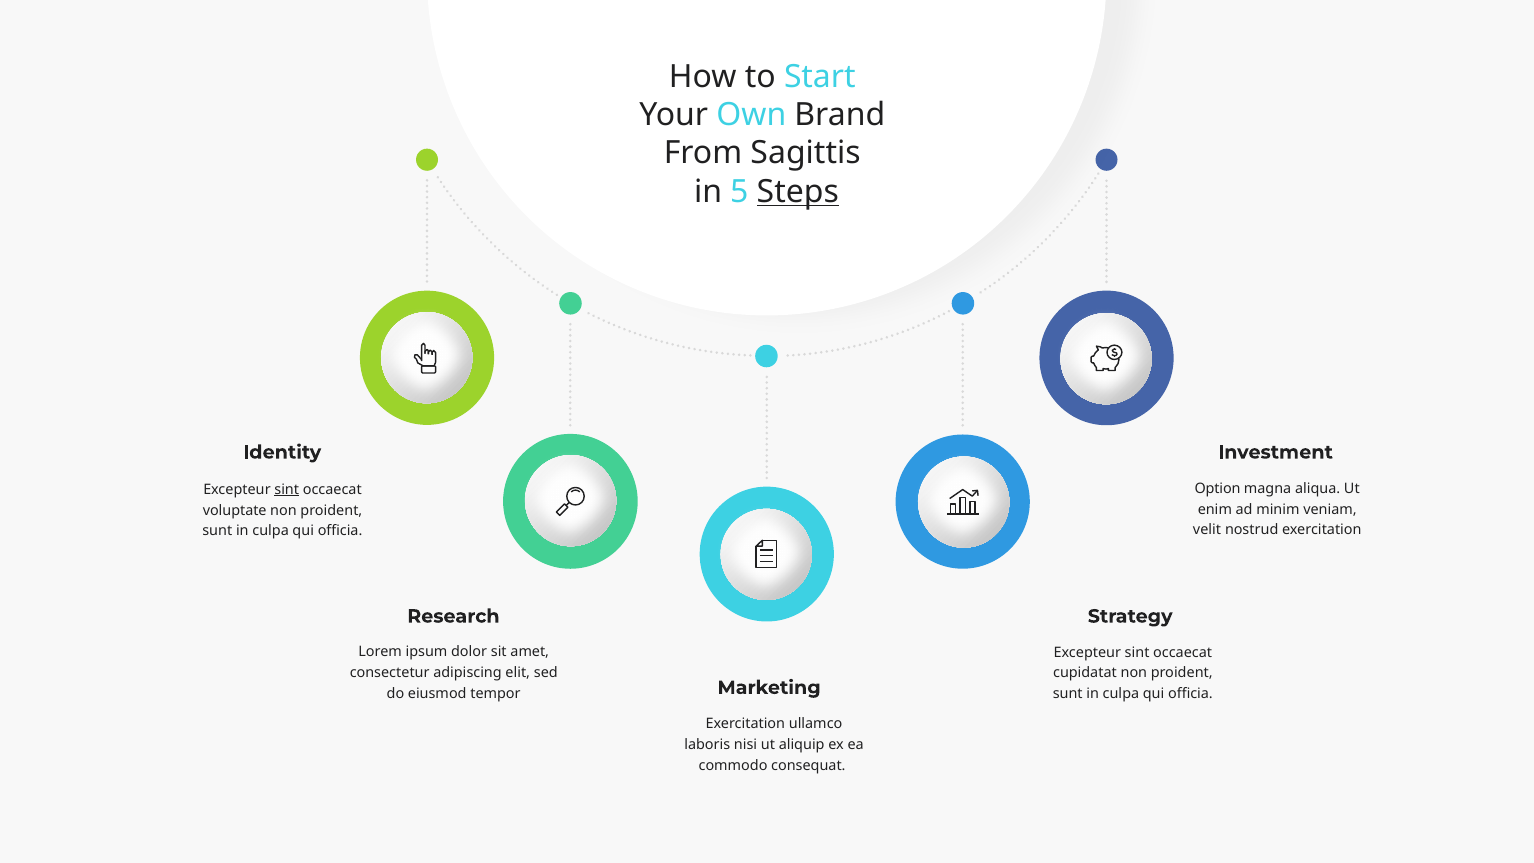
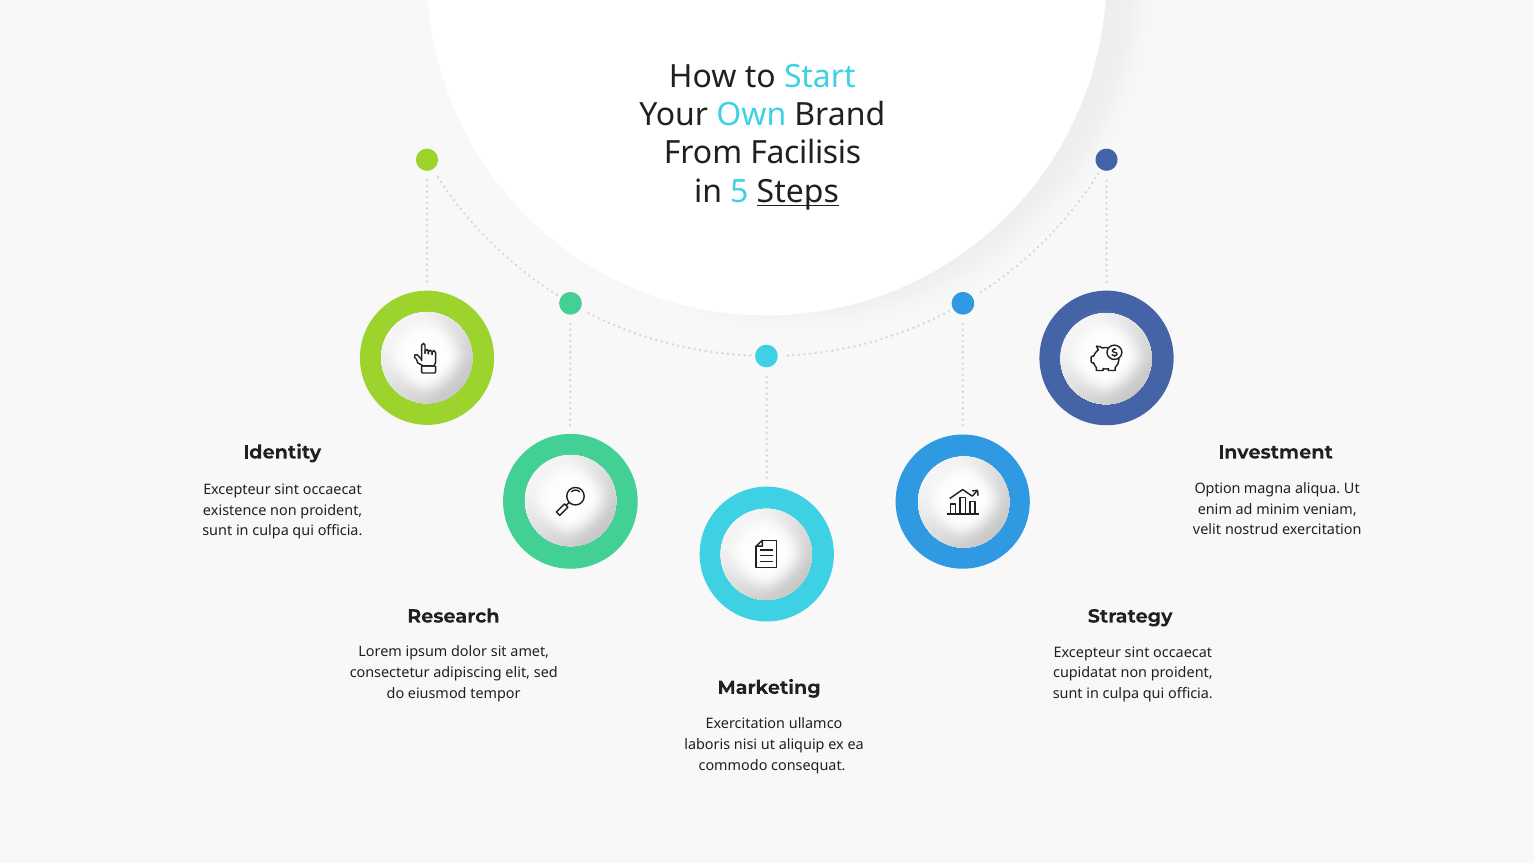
Sagittis: Sagittis -> Facilisis
sint at (287, 490) underline: present -> none
voluptate: voluptate -> existence
